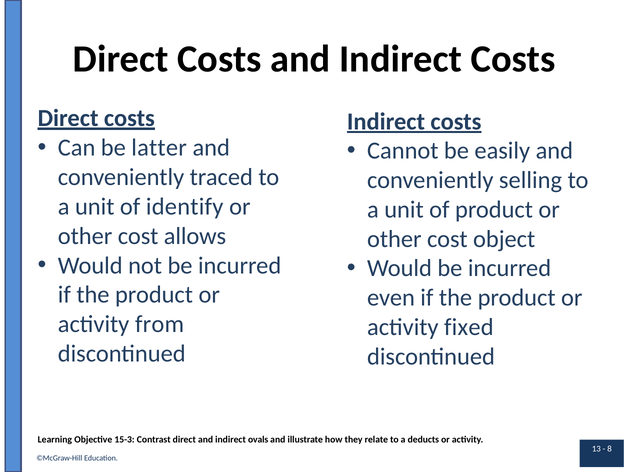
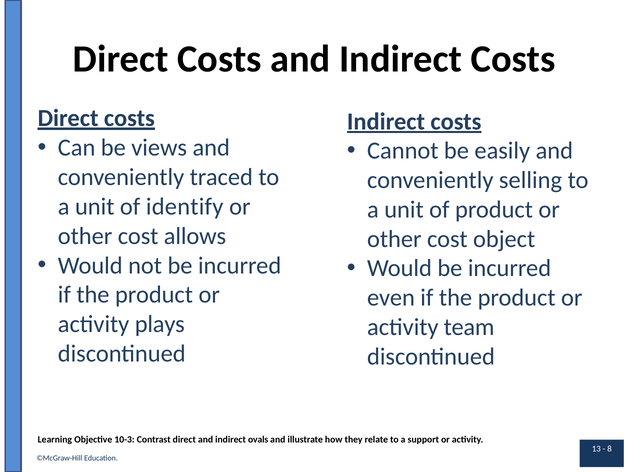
latter: latter -> views
from: from -> plays
fixed: fixed -> team
15-3: 15-3 -> 10-3
deducts: deducts -> support
